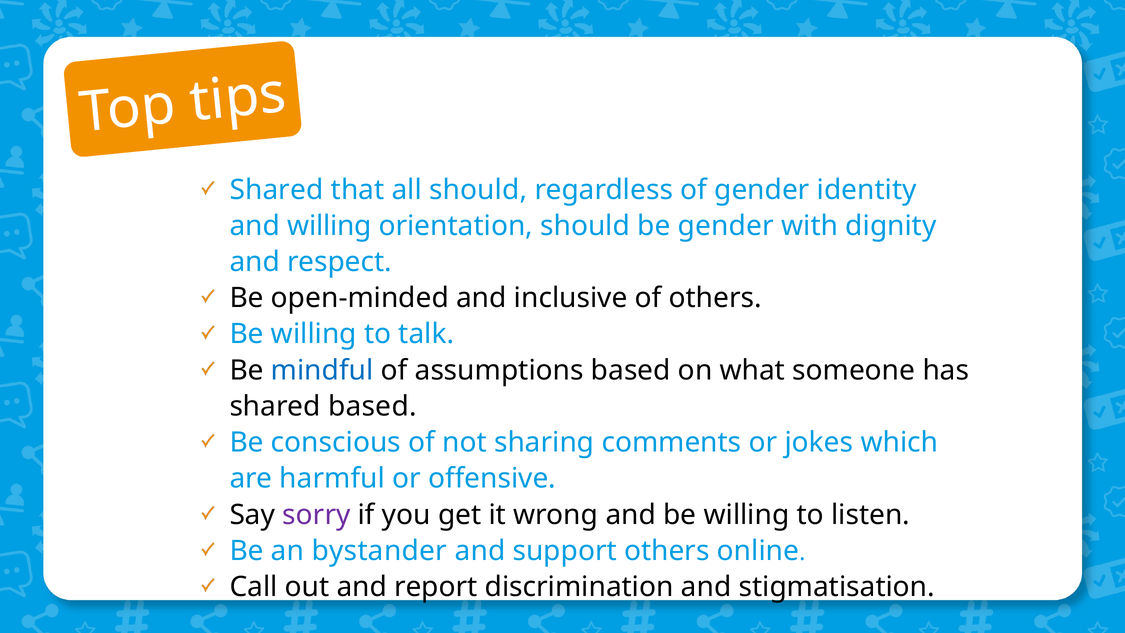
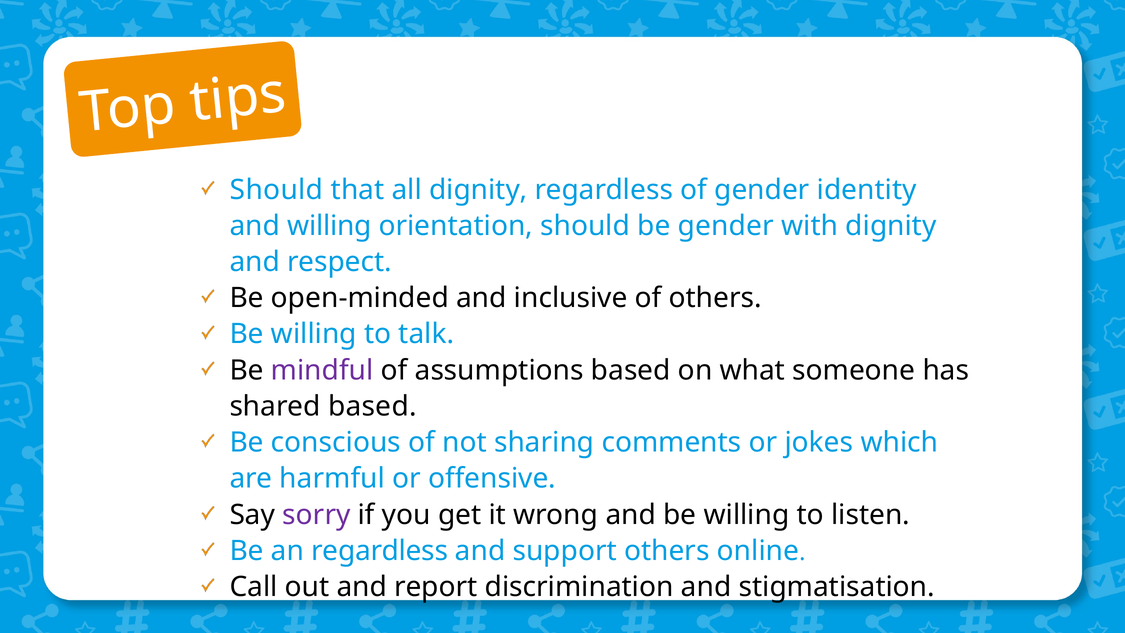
Shared at (277, 190): Shared -> Should
all should: should -> dignity
mindful colour: blue -> purple
an bystander: bystander -> regardless
